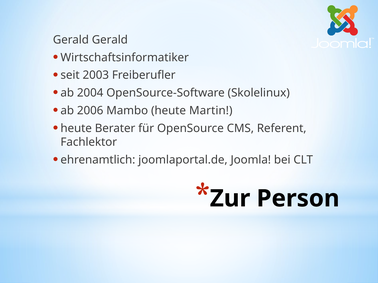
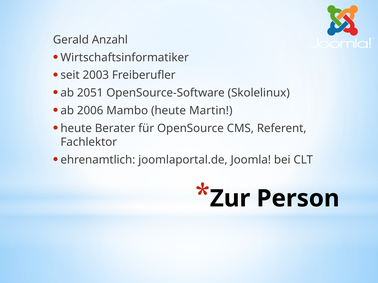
Gerald Gerald: Gerald -> Anzahl
2004: 2004 -> 2051
